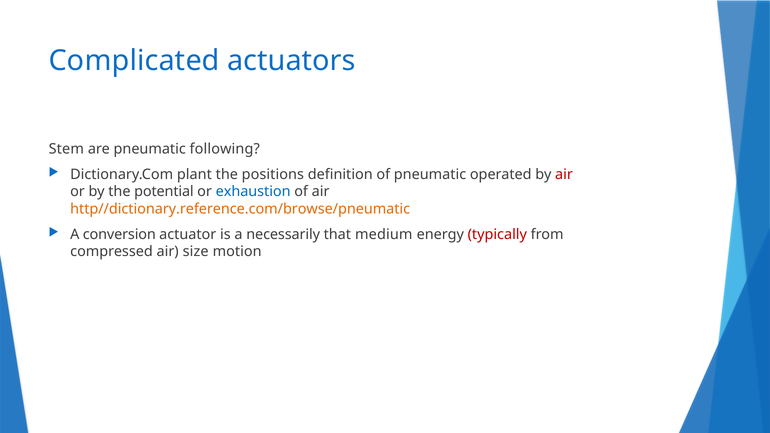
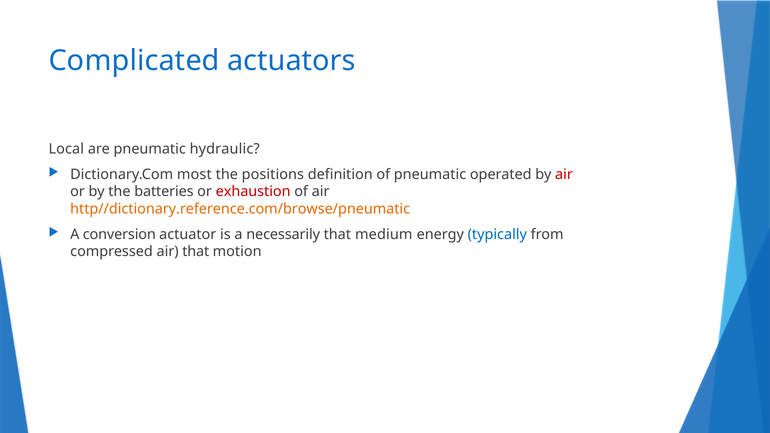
Stem: Stem -> Local
following: following -> hydraulic
plant: plant -> most
potential: potential -> batteries
exhaustion colour: blue -> red
typically colour: red -> blue
air size: size -> that
